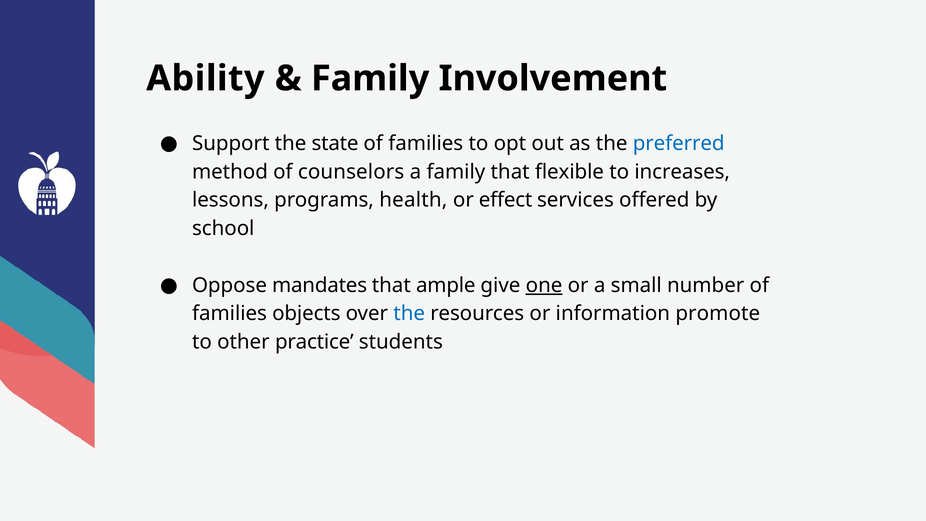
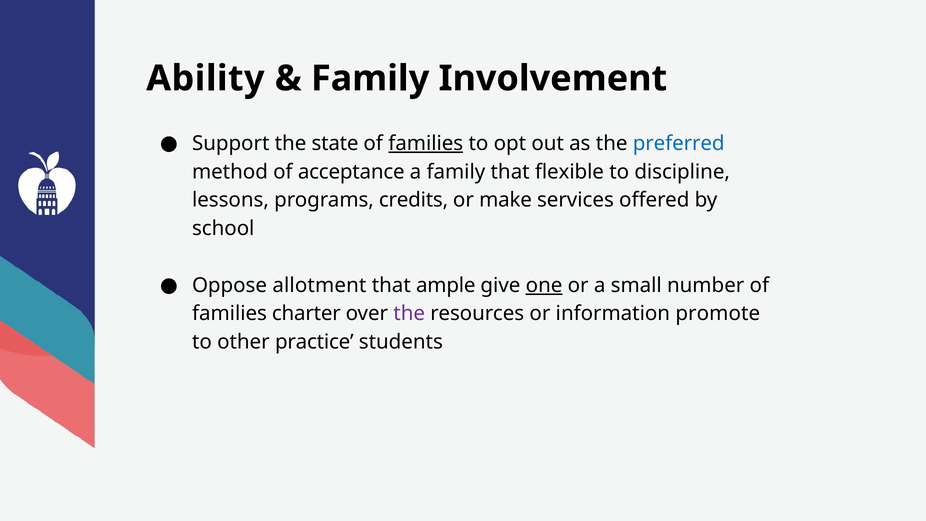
families at (426, 143) underline: none -> present
counselors: counselors -> acceptance
increases: increases -> discipline
health: health -> credits
effect: effect -> make
mandates: mandates -> allotment
objects: objects -> charter
the at (409, 314) colour: blue -> purple
